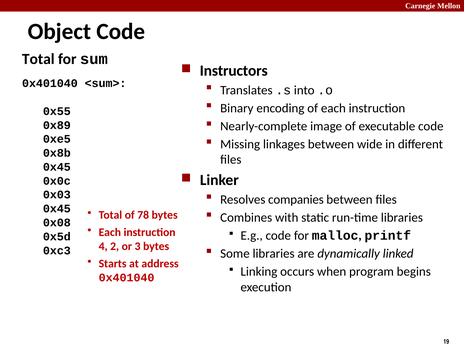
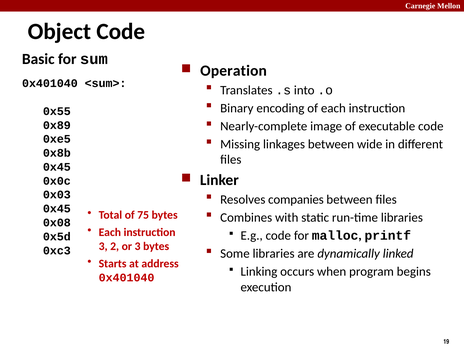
Total at (38, 59): Total -> Basic
Instructors: Instructors -> Operation
78: 78 -> 75
4 at (103, 246): 4 -> 3
